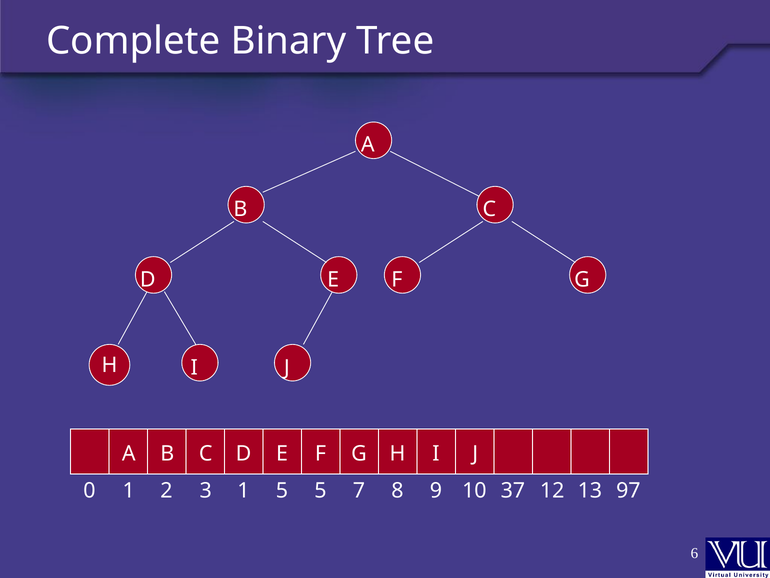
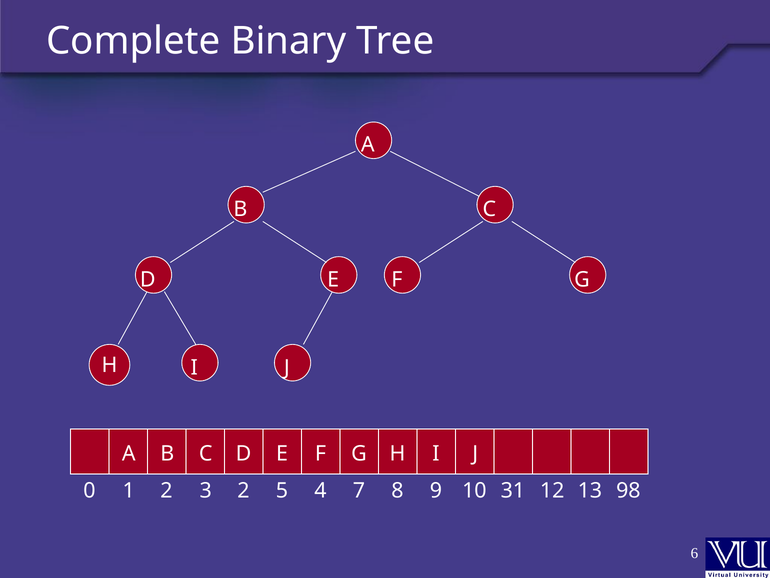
3 1: 1 -> 2
5 5: 5 -> 4
37: 37 -> 31
97: 97 -> 98
